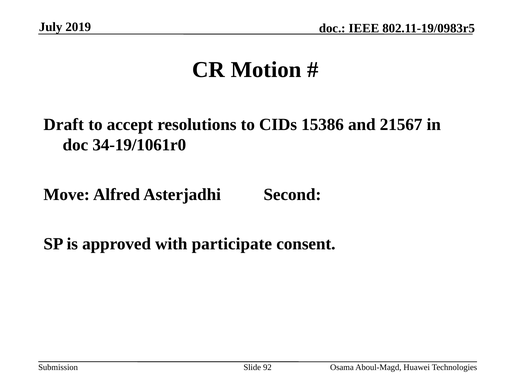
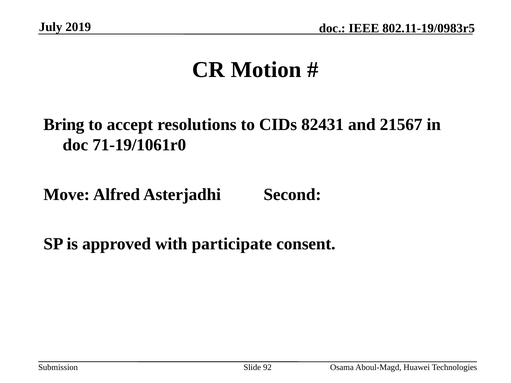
Draft: Draft -> Bring
15386: 15386 -> 82431
34-19/1061r0: 34-19/1061r0 -> 71-19/1061r0
